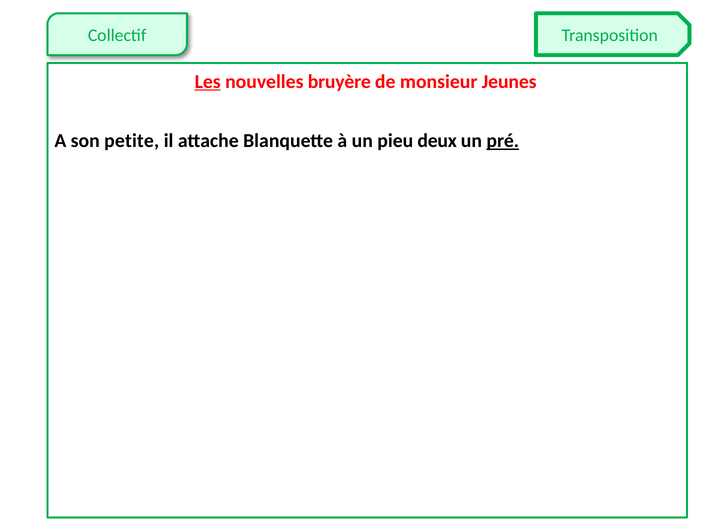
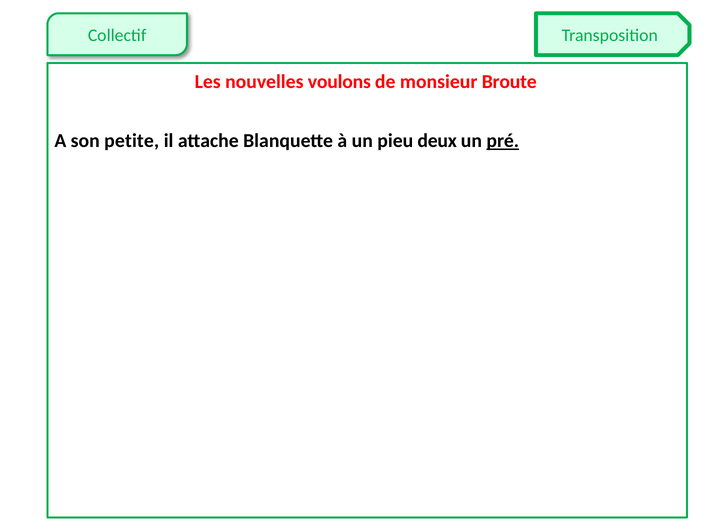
Les underline: present -> none
bruyère: bruyère -> voulons
Jeunes: Jeunes -> Broute
